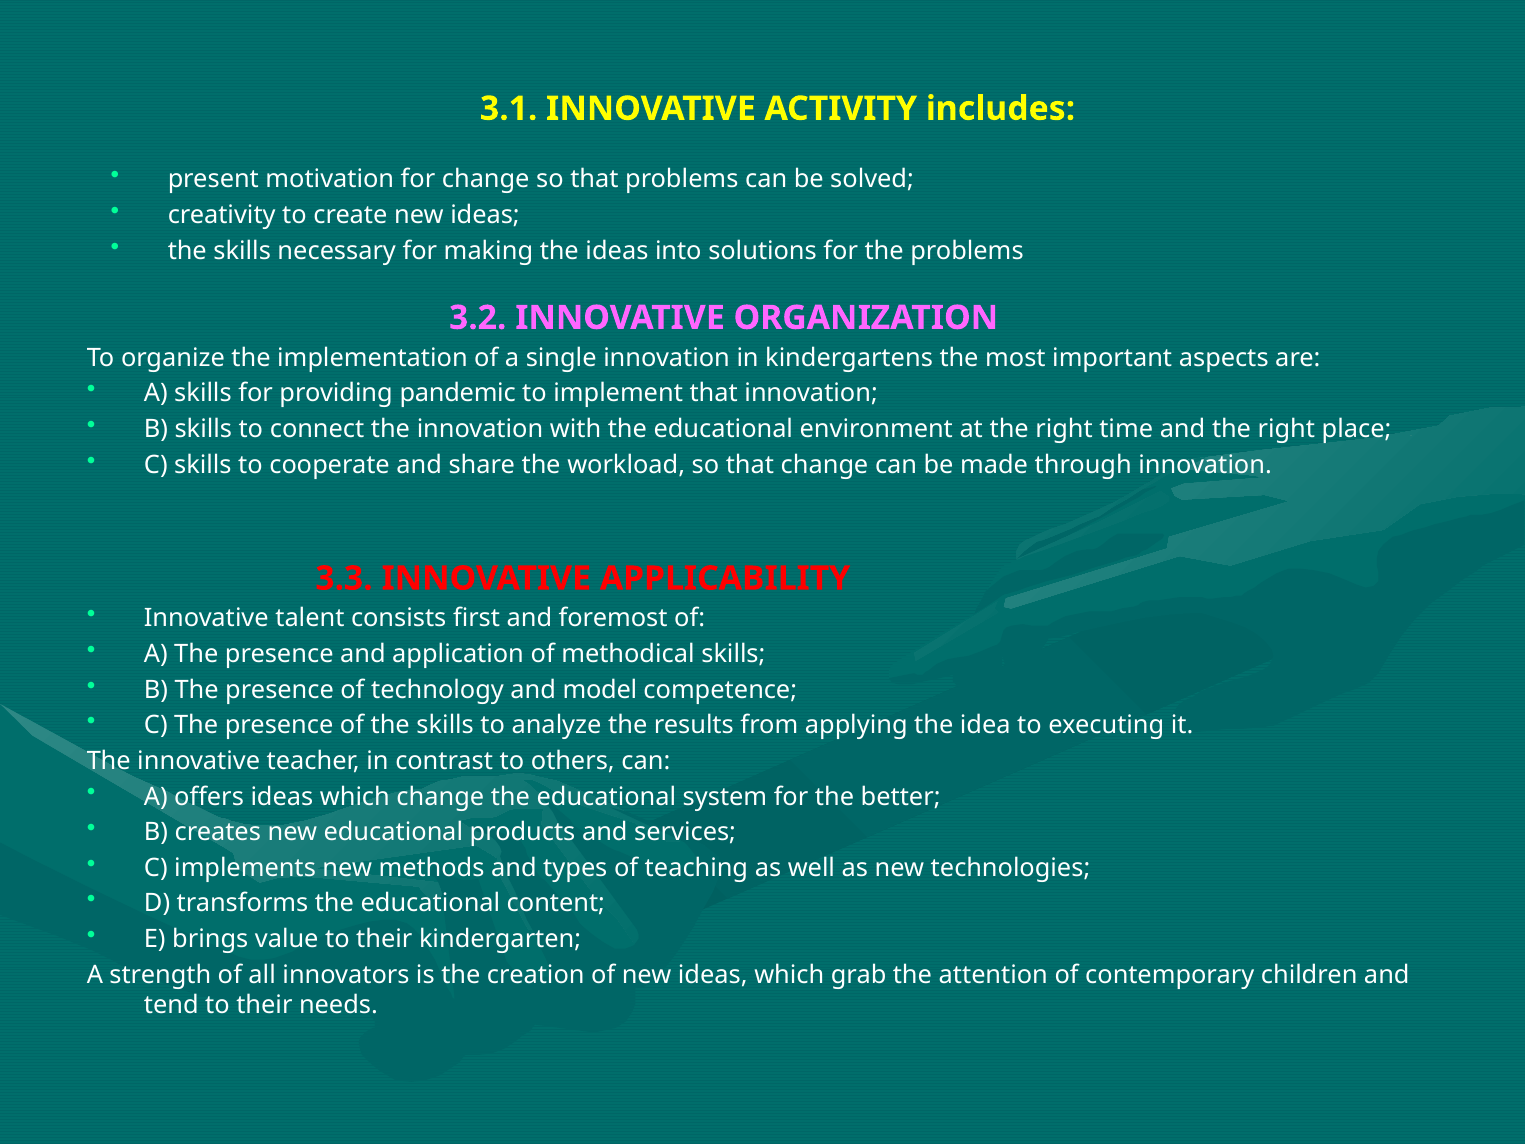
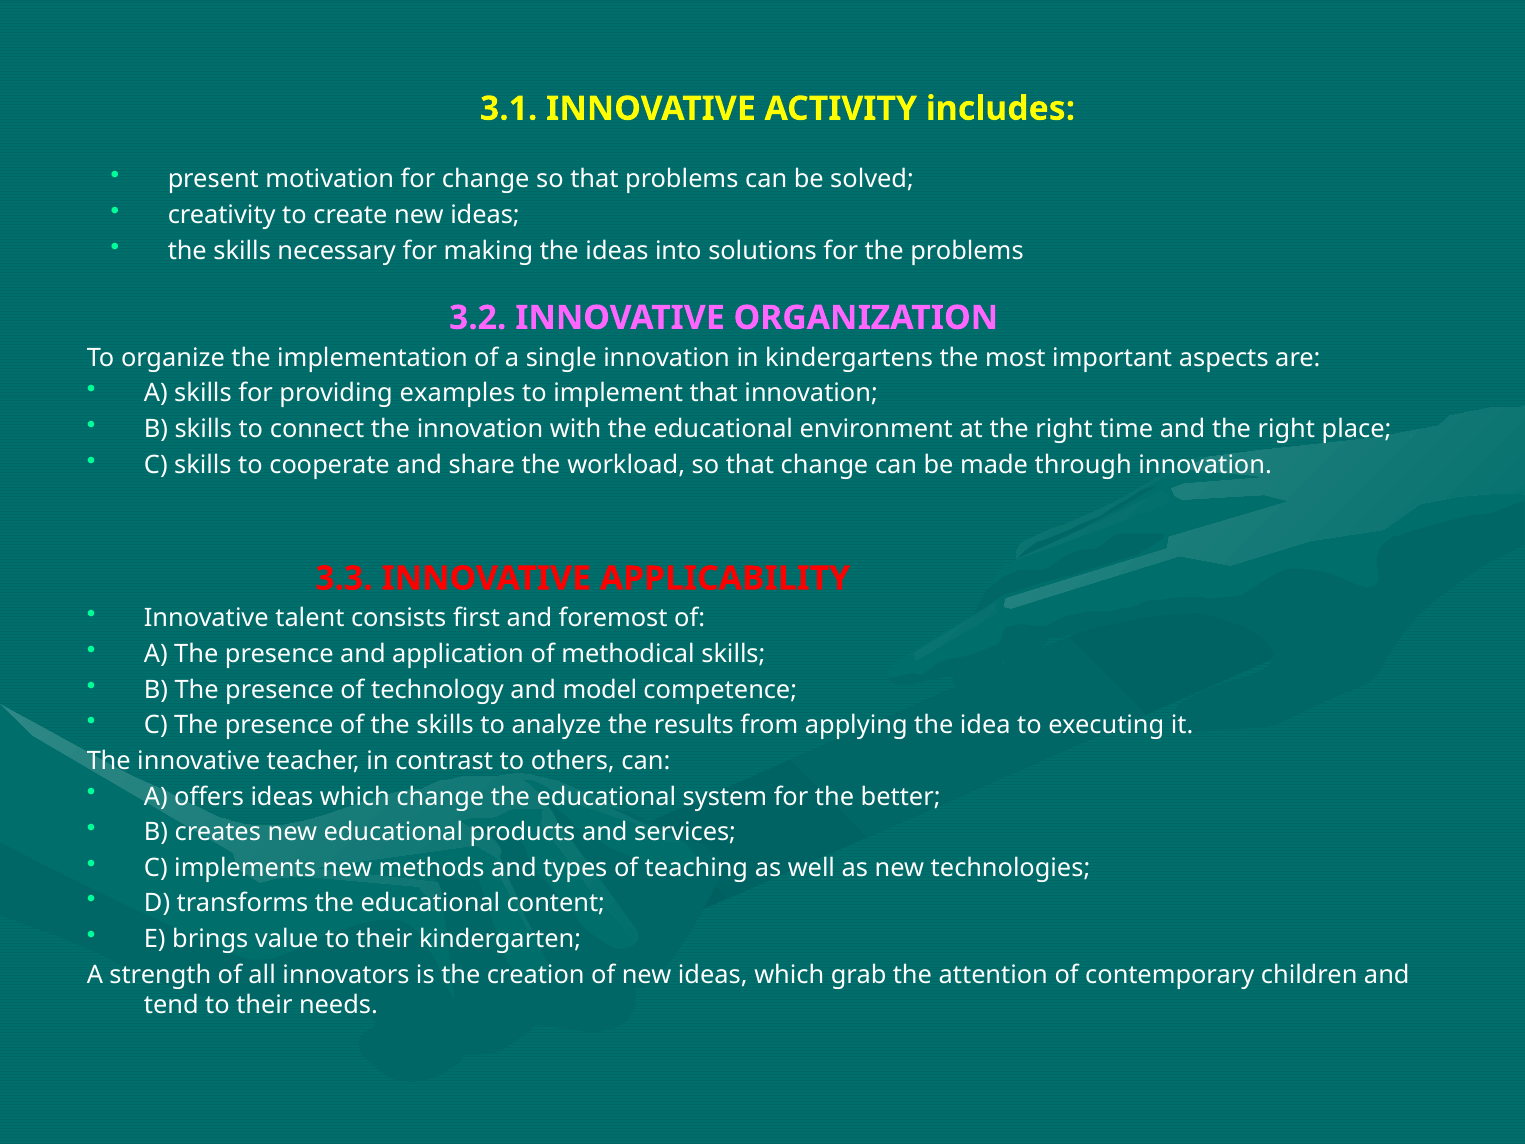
pandemic: pandemic -> examples
